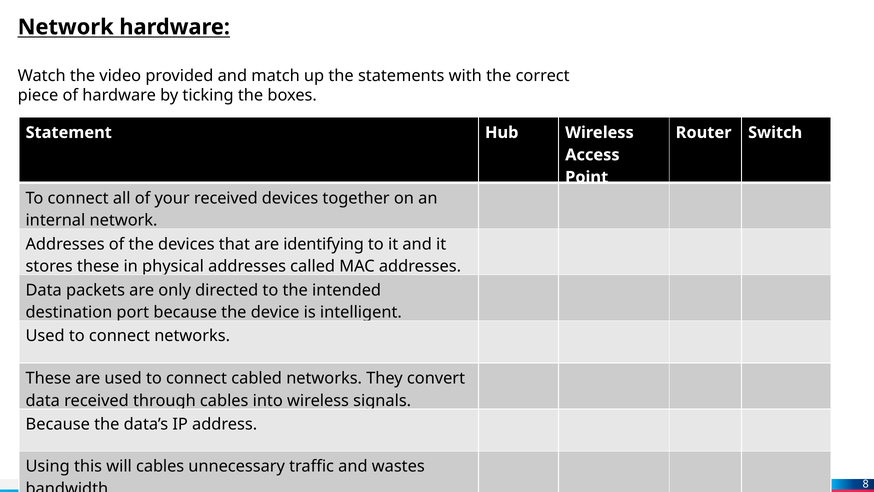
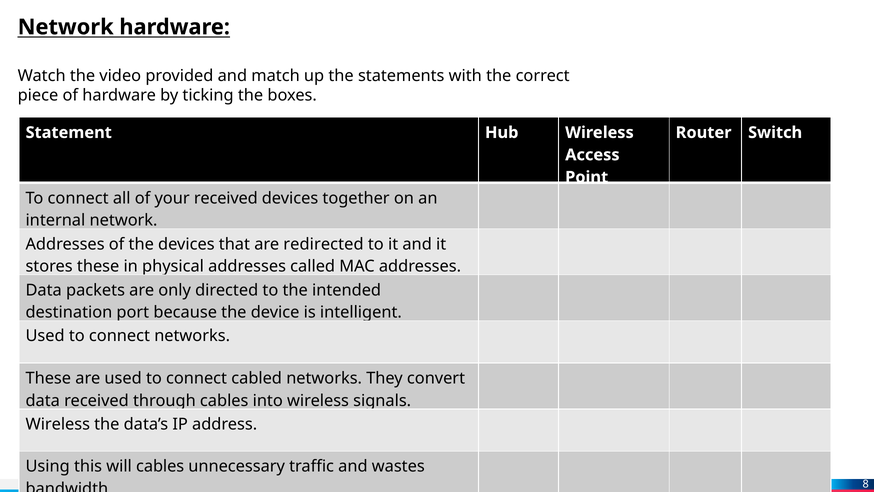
identifying: identifying -> redirected
Because at (58, 424): Because -> Wireless
